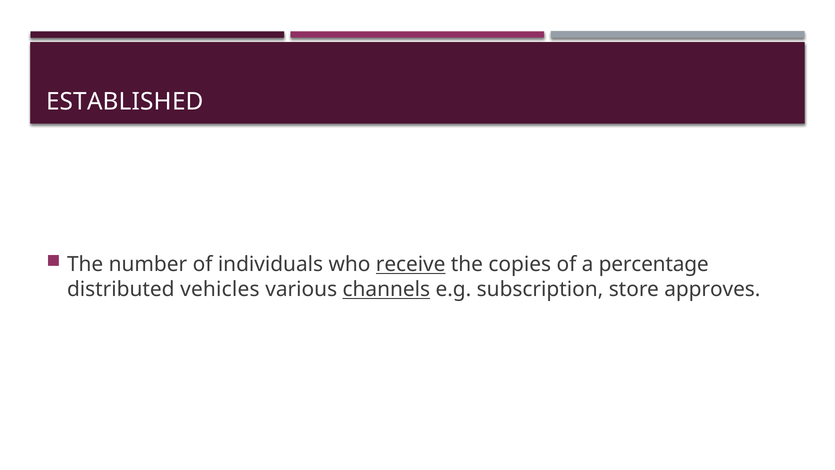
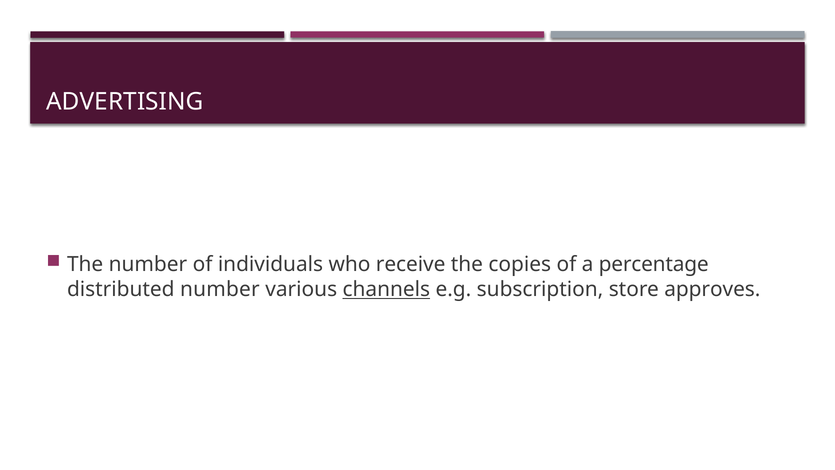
ESTABLISHED: ESTABLISHED -> ADVERTISING
receive underline: present -> none
distributed vehicles: vehicles -> number
